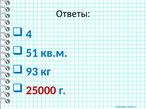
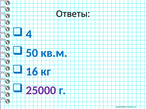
51: 51 -> 50
93: 93 -> 16
25000 colour: red -> purple
